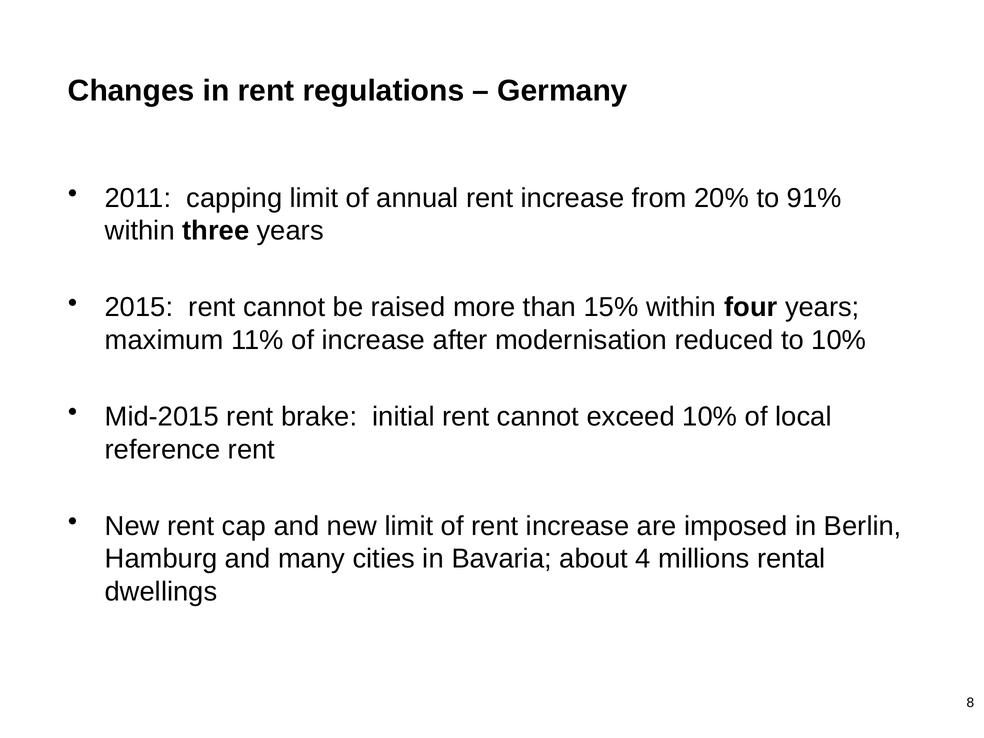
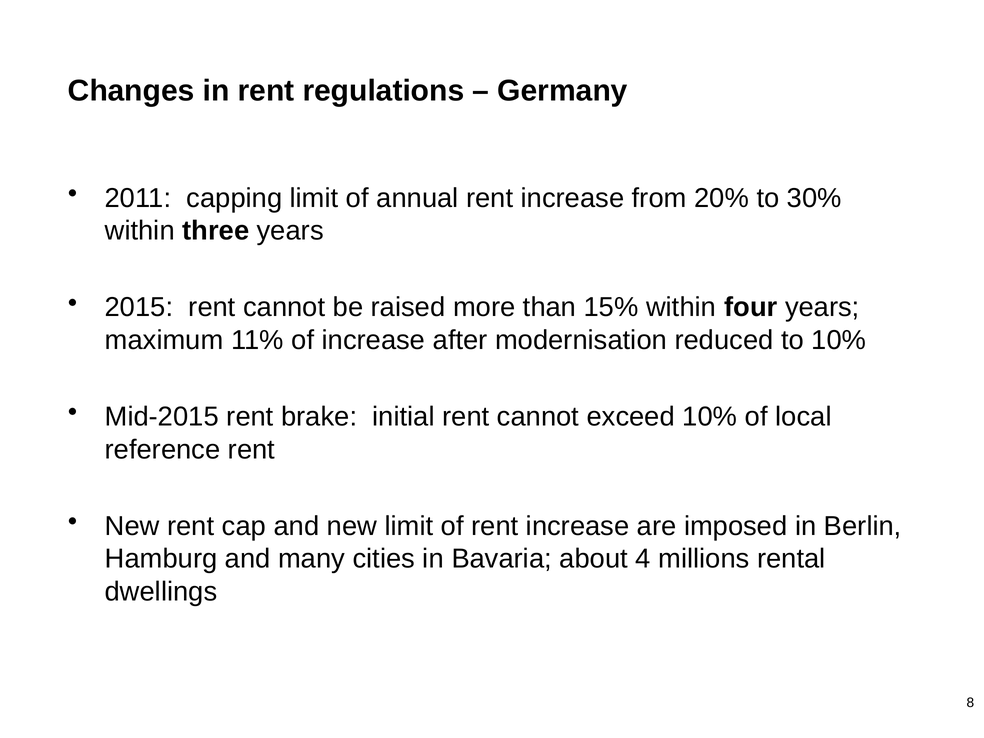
91%: 91% -> 30%
